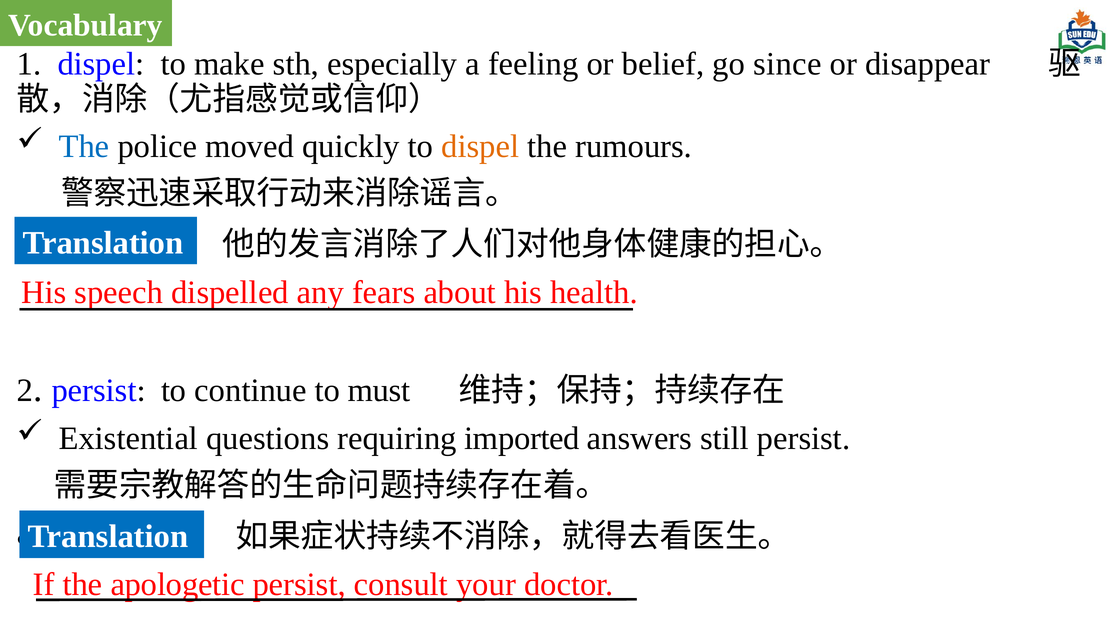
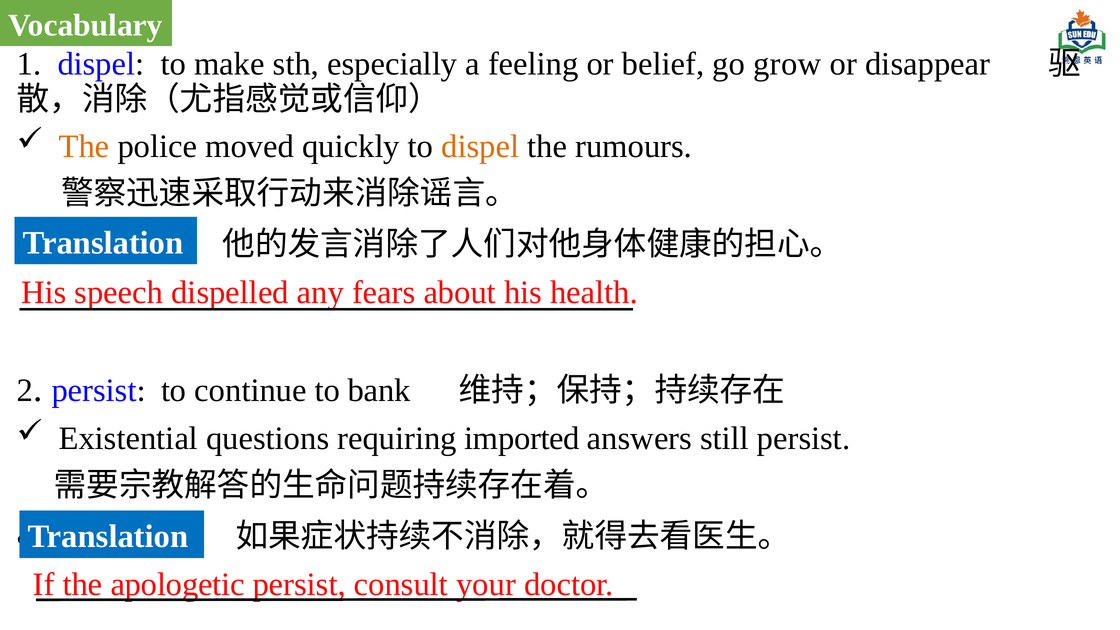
since: since -> grow
The at (84, 146) colour: blue -> orange
must: must -> bank
